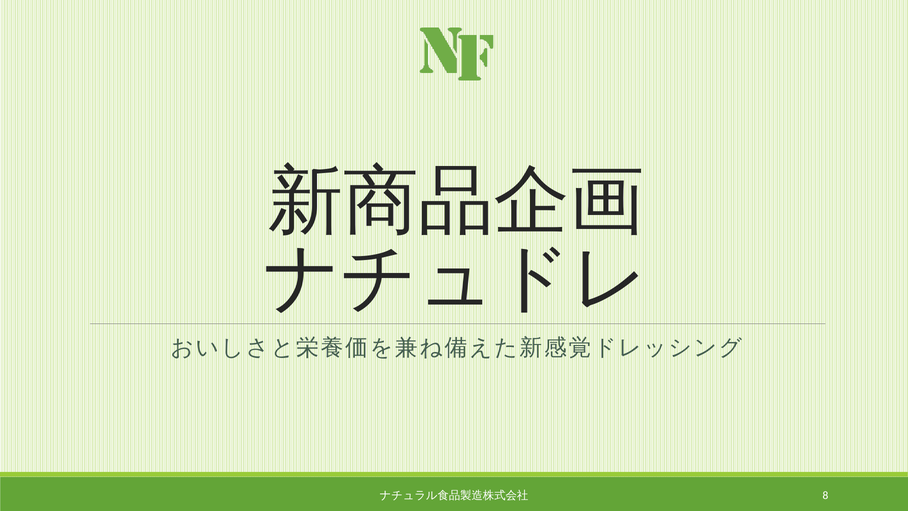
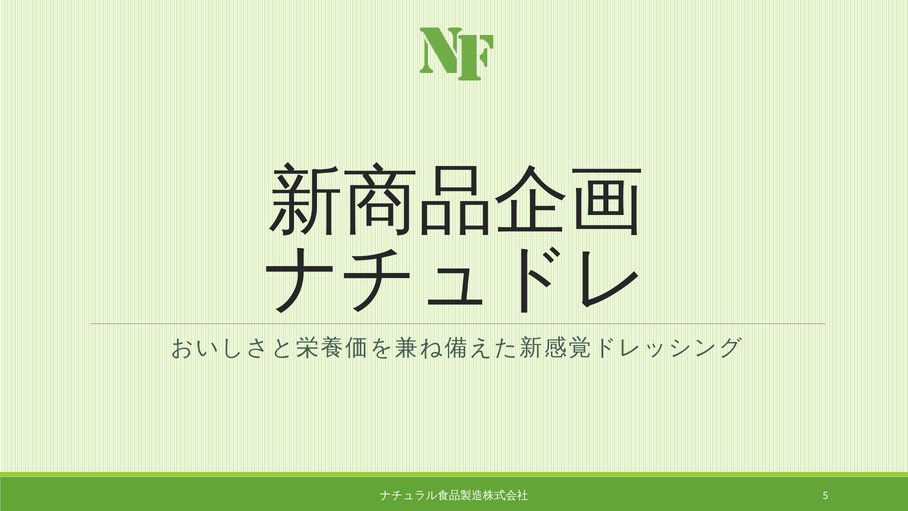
8: 8 -> 5
